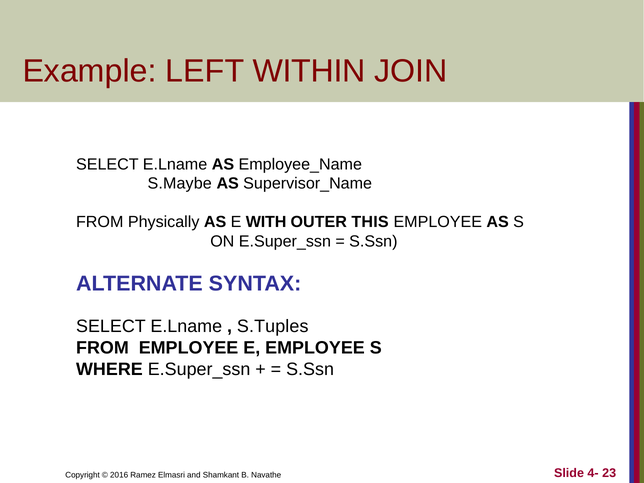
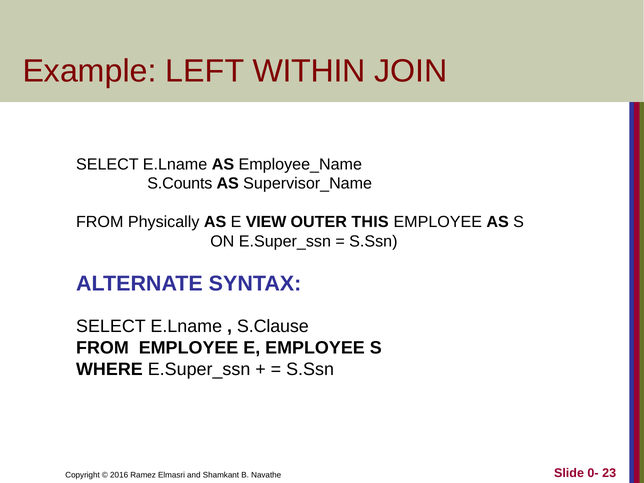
S.Maybe: S.Maybe -> S.Counts
WITH: WITH -> VIEW
S.Tuples: S.Tuples -> S.Clause
4-: 4- -> 0-
